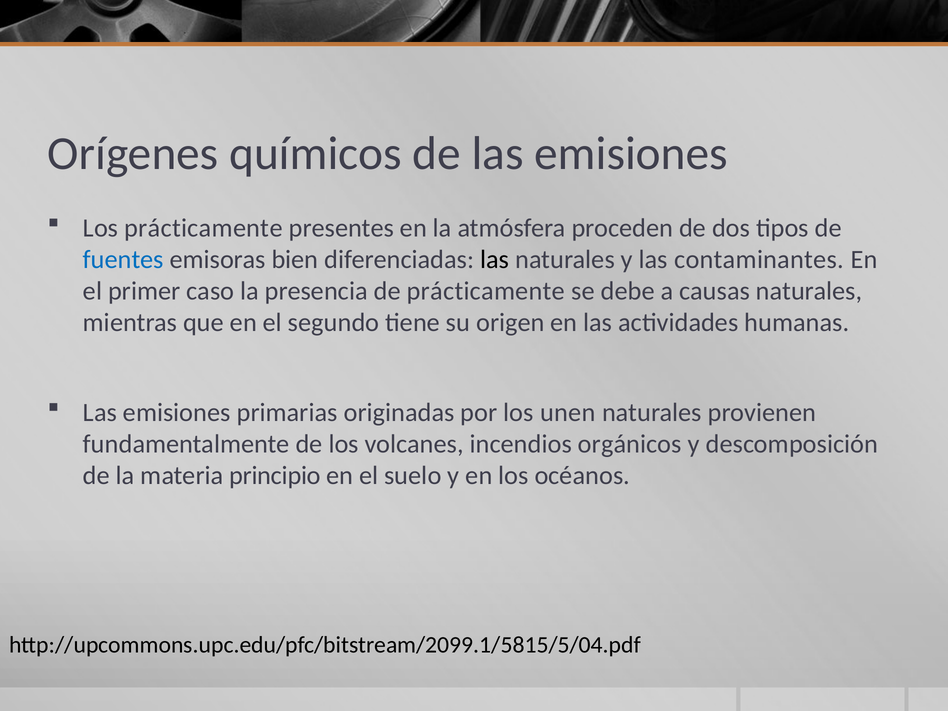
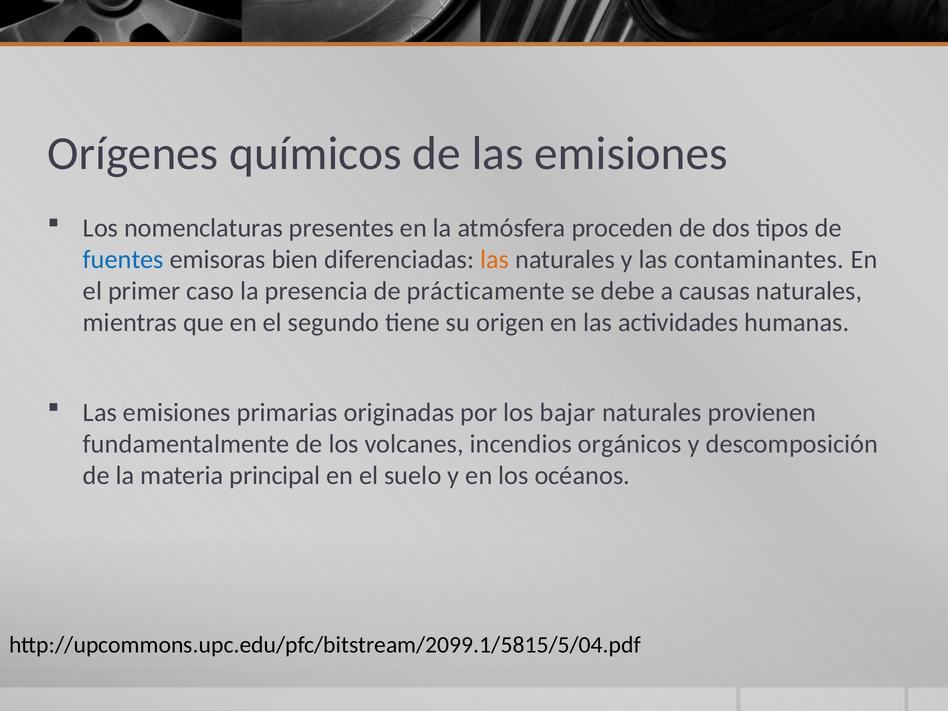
Los prácticamente: prácticamente -> nomenclaturas
las at (495, 259) colour: black -> orange
unen: unen -> bajar
principio: principio -> principal
